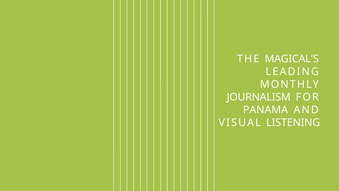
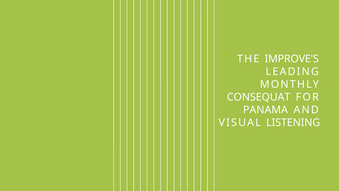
MAGICAL'S: MAGICAL'S -> IMPROVE'S
JOURNALISM: JOURNALISM -> CONSEQUAT
